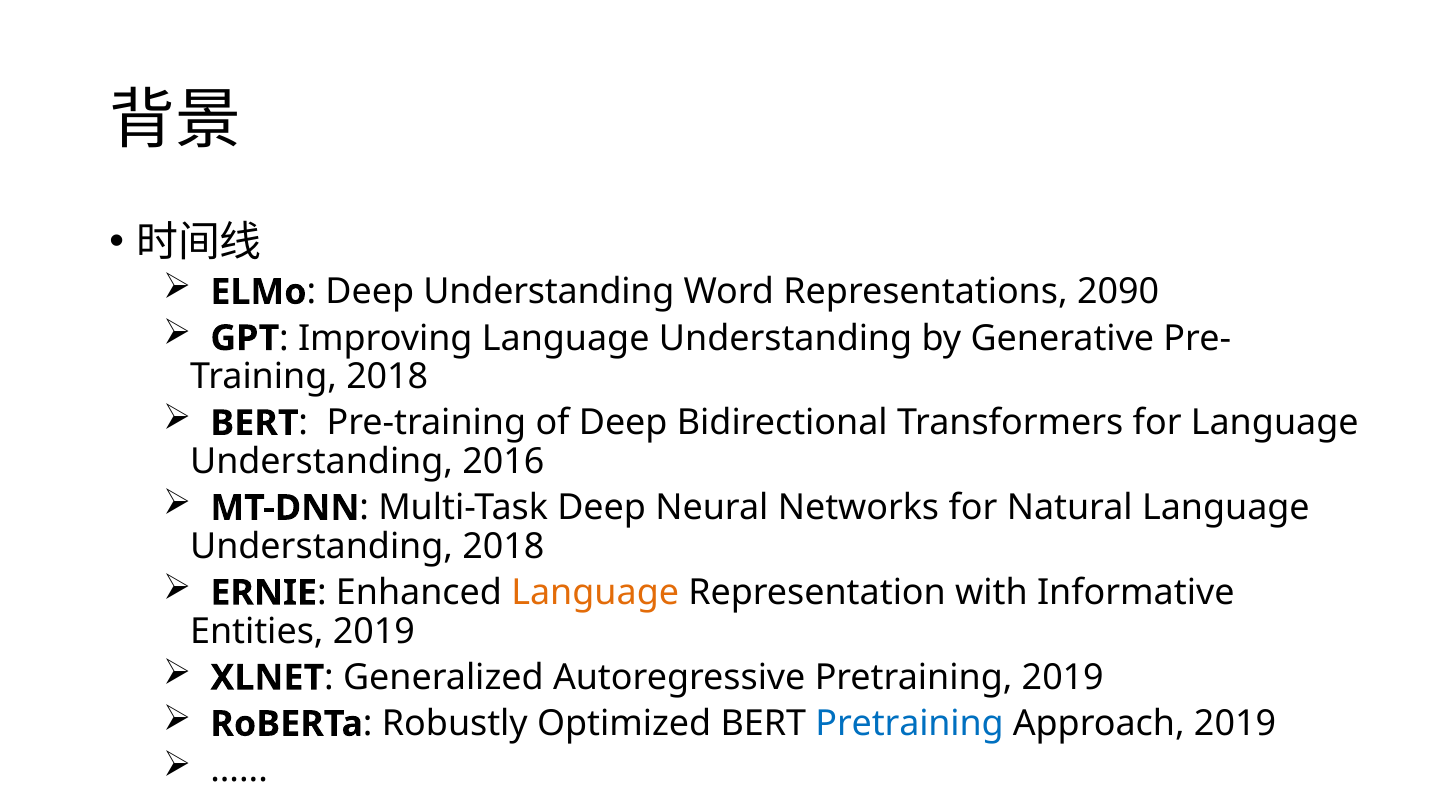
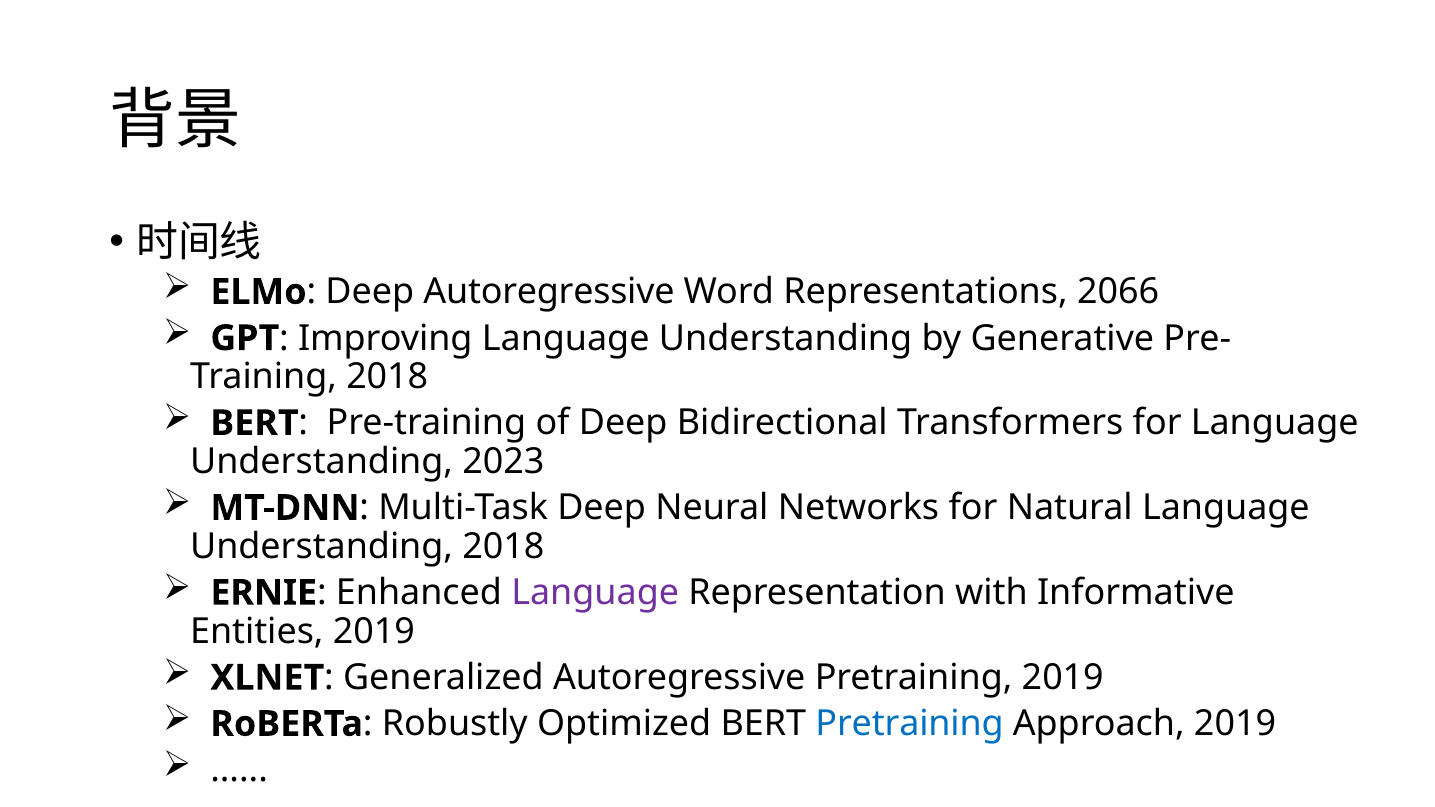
Deep Understanding: Understanding -> Autoregressive
2090: 2090 -> 2066
2016: 2016 -> 2023
Language at (595, 593) colour: orange -> purple
